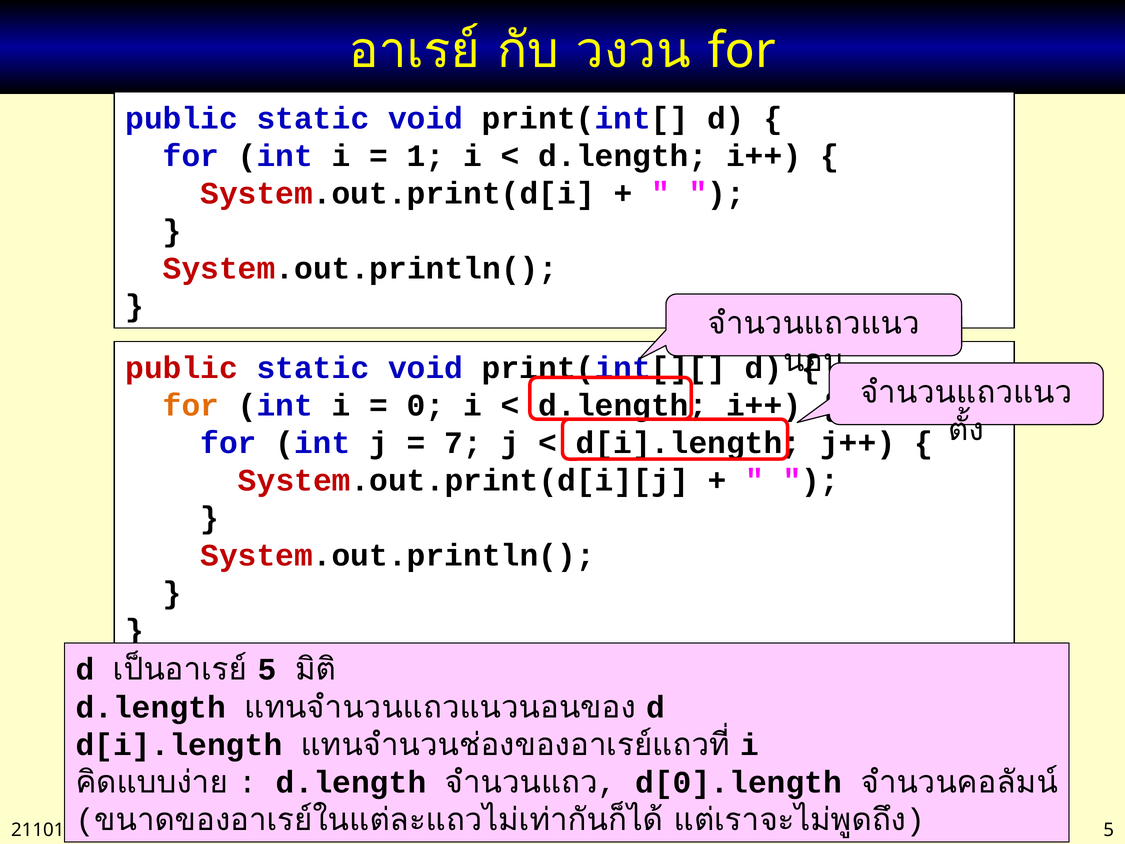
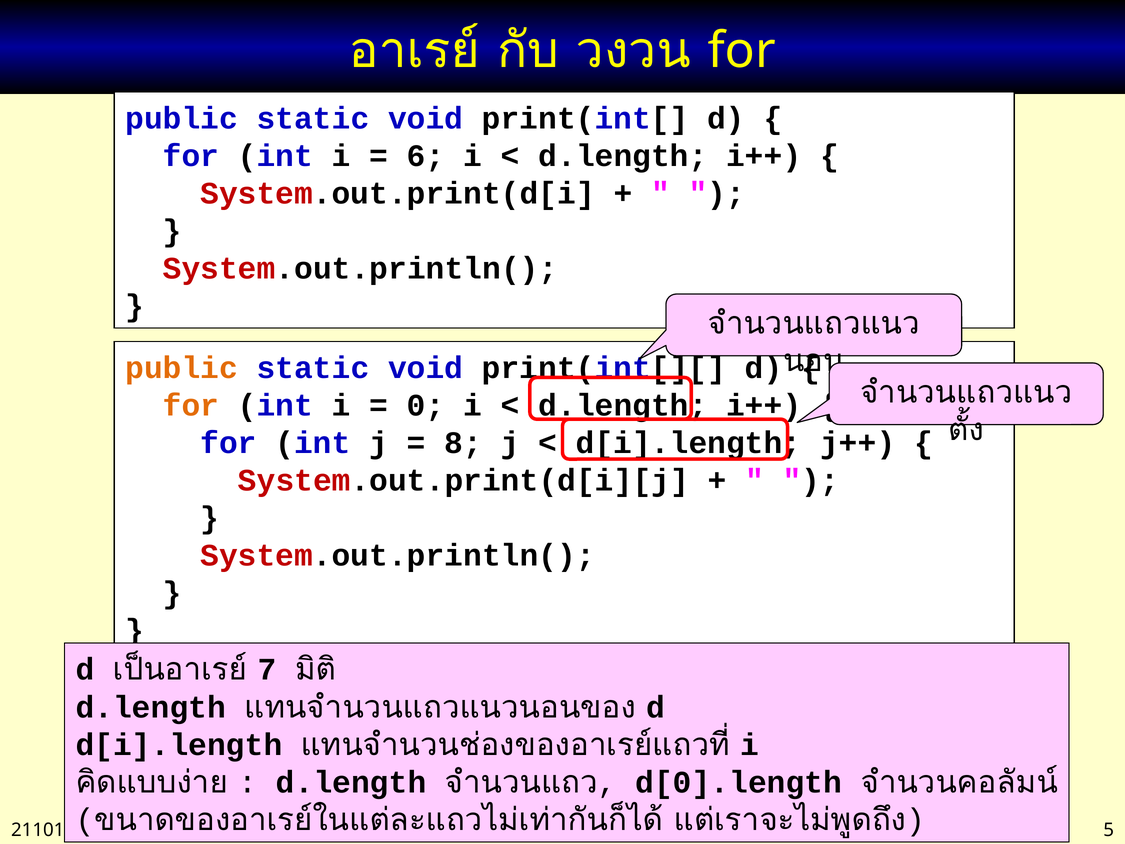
1: 1 -> 6
public at (182, 368) colour: red -> orange
7: 7 -> 8
5 at (267, 669): 5 -> 7
